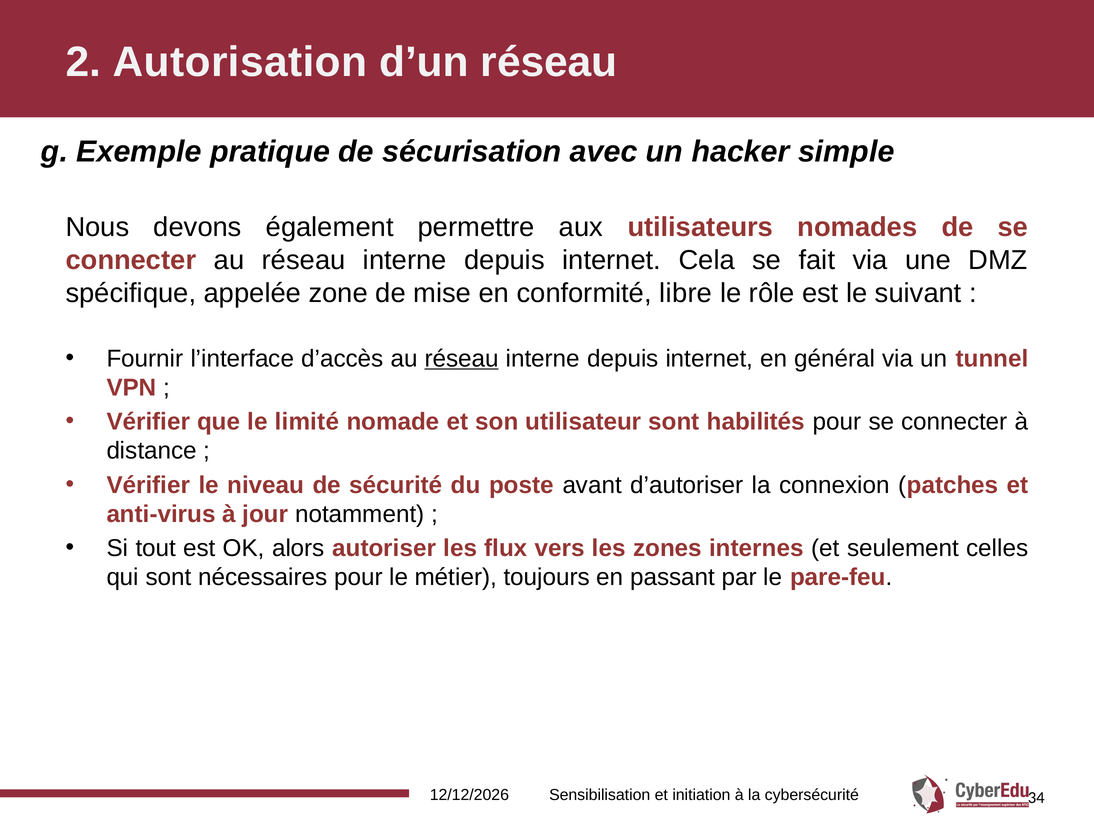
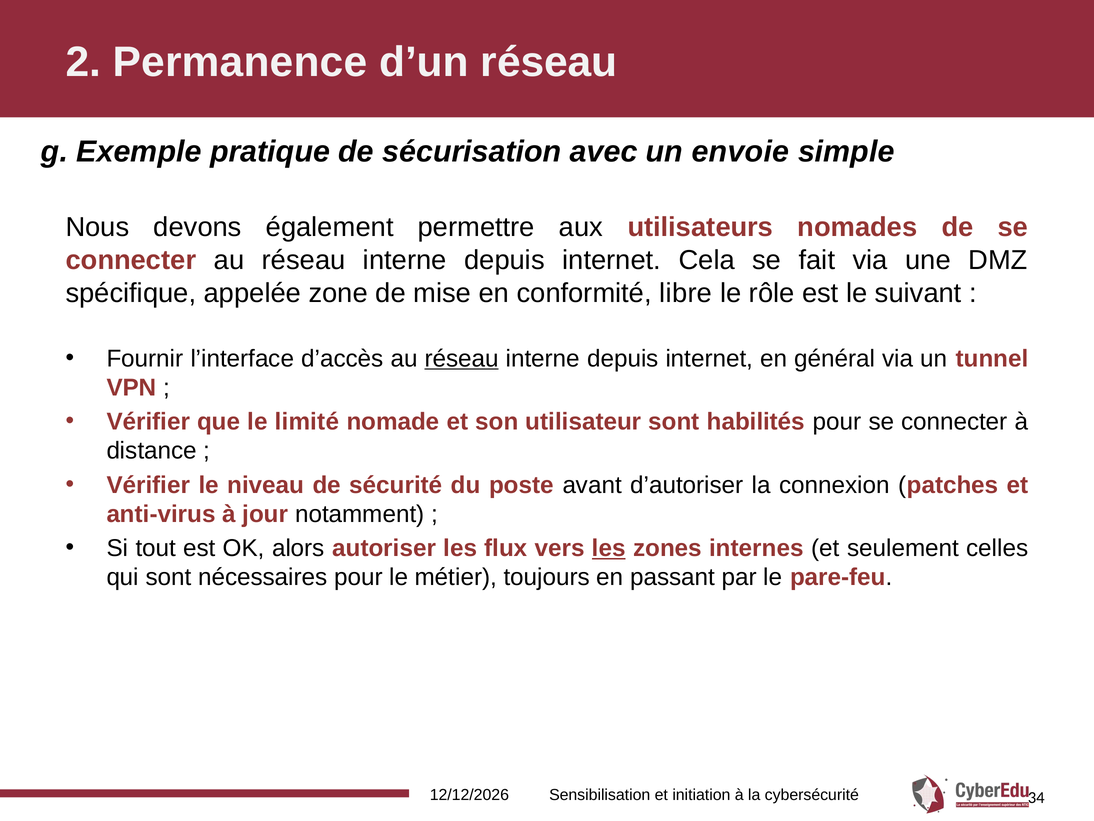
Autorisation: Autorisation -> Permanence
hacker: hacker -> envoie
les at (609, 548) underline: none -> present
